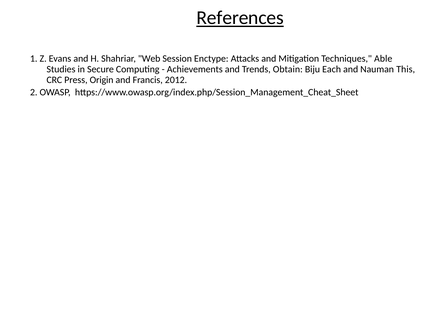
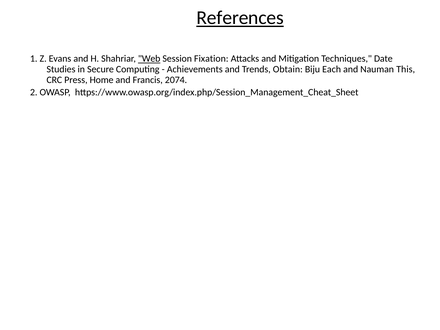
Web underline: none -> present
Enctype: Enctype -> Fixation
Able: Able -> Date
Origin: Origin -> Home
2012: 2012 -> 2074
